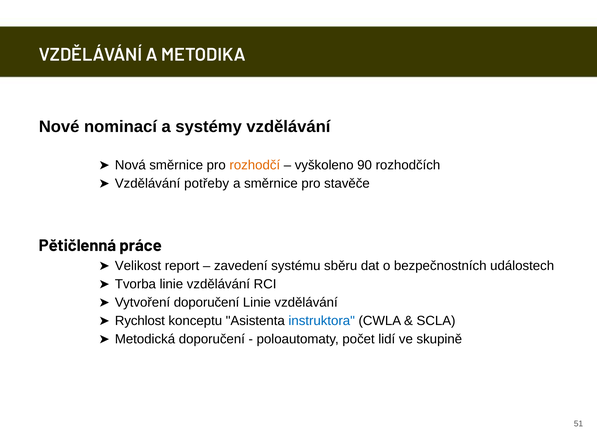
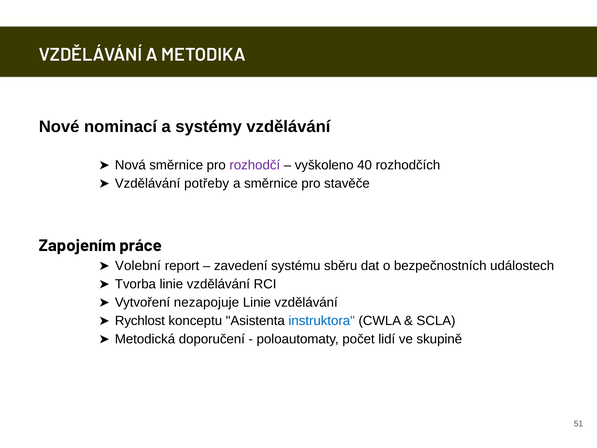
rozhodčí colour: orange -> purple
90: 90 -> 40
Pětičlenná: Pětičlenná -> Zapojením
Velikost: Velikost -> Volební
Vytvoření doporučení: doporučení -> nezapojuje
